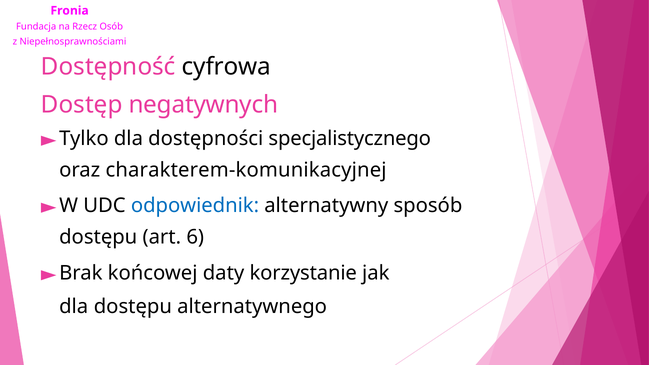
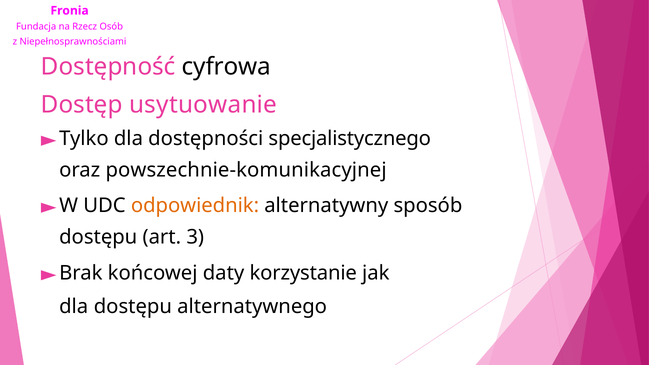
negatywnych: negatywnych -> usytuowanie
charakterem-komunikacyjnej: charakterem-komunikacyjnej -> powszechnie-komunikacyjnej
odpowiednik colour: blue -> orange
6: 6 -> 3
